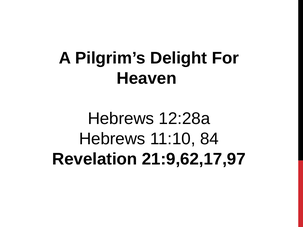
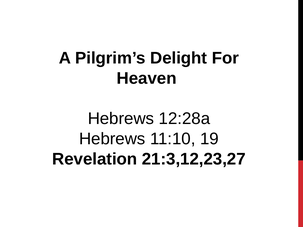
84: 84 -> 19
21:9,62,17,97: 21:9,62,17,97 -> 21:3,12,23,27
